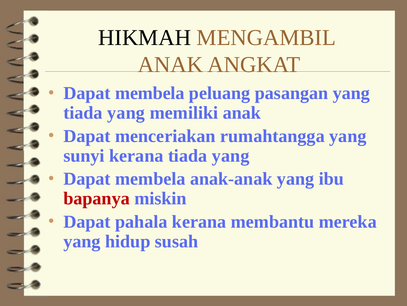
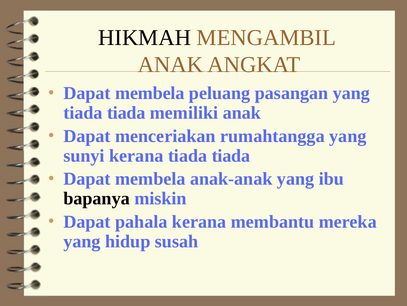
yang at (126, 113): yang -> tiada
kerana tiada yang: yang -> tiada
bapanya colour: red -> black
